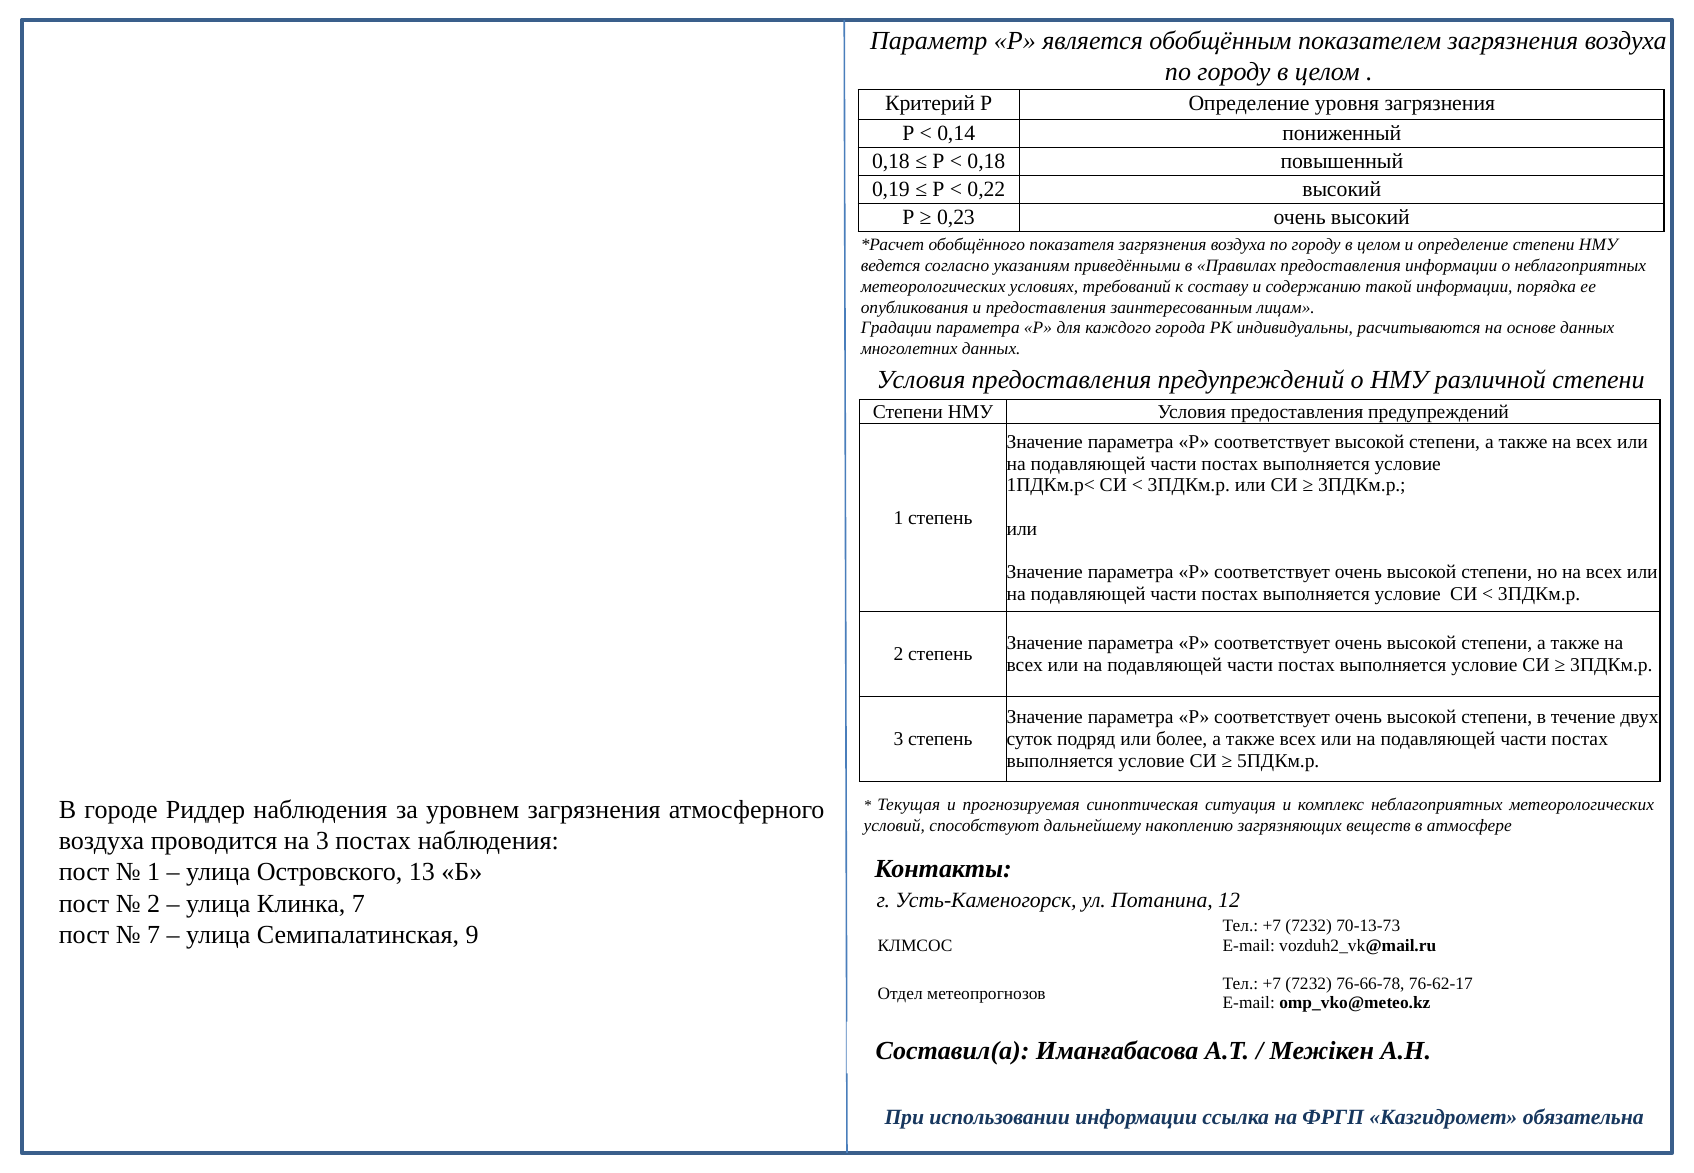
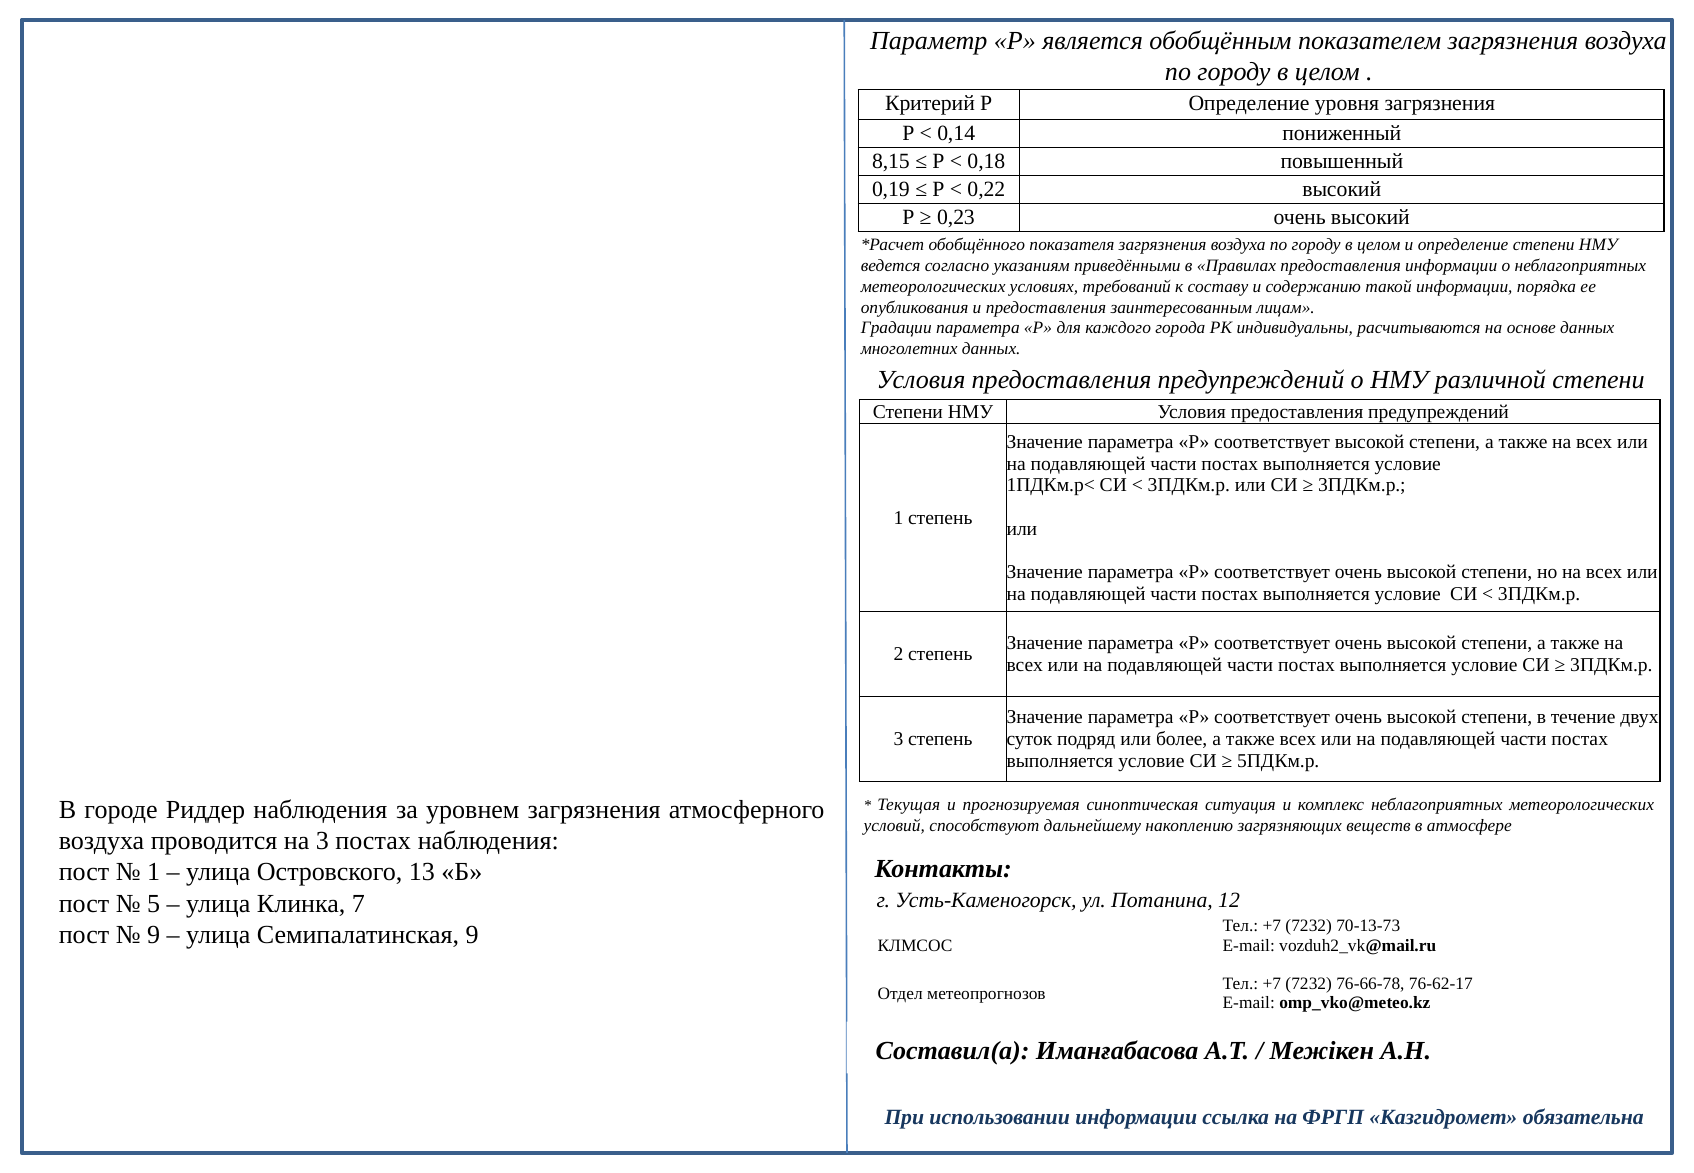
0,18 at (891, 161): 0,18 -> 8,15
2 at (154, 903): 2 -> 5
7 at (154, 935): 7 -> 9
